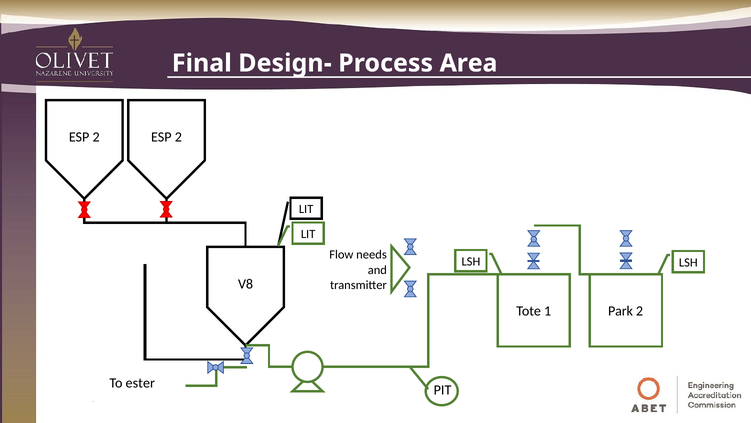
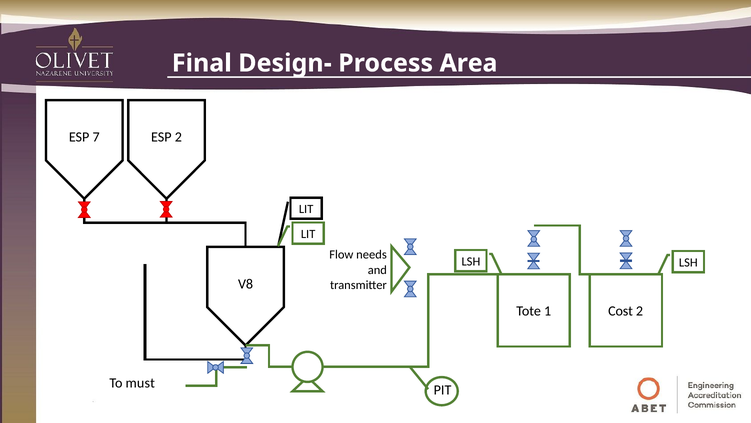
2 at (96, 137): 2 -> 7
Park: Park -> Cost
ester: ester -> must
